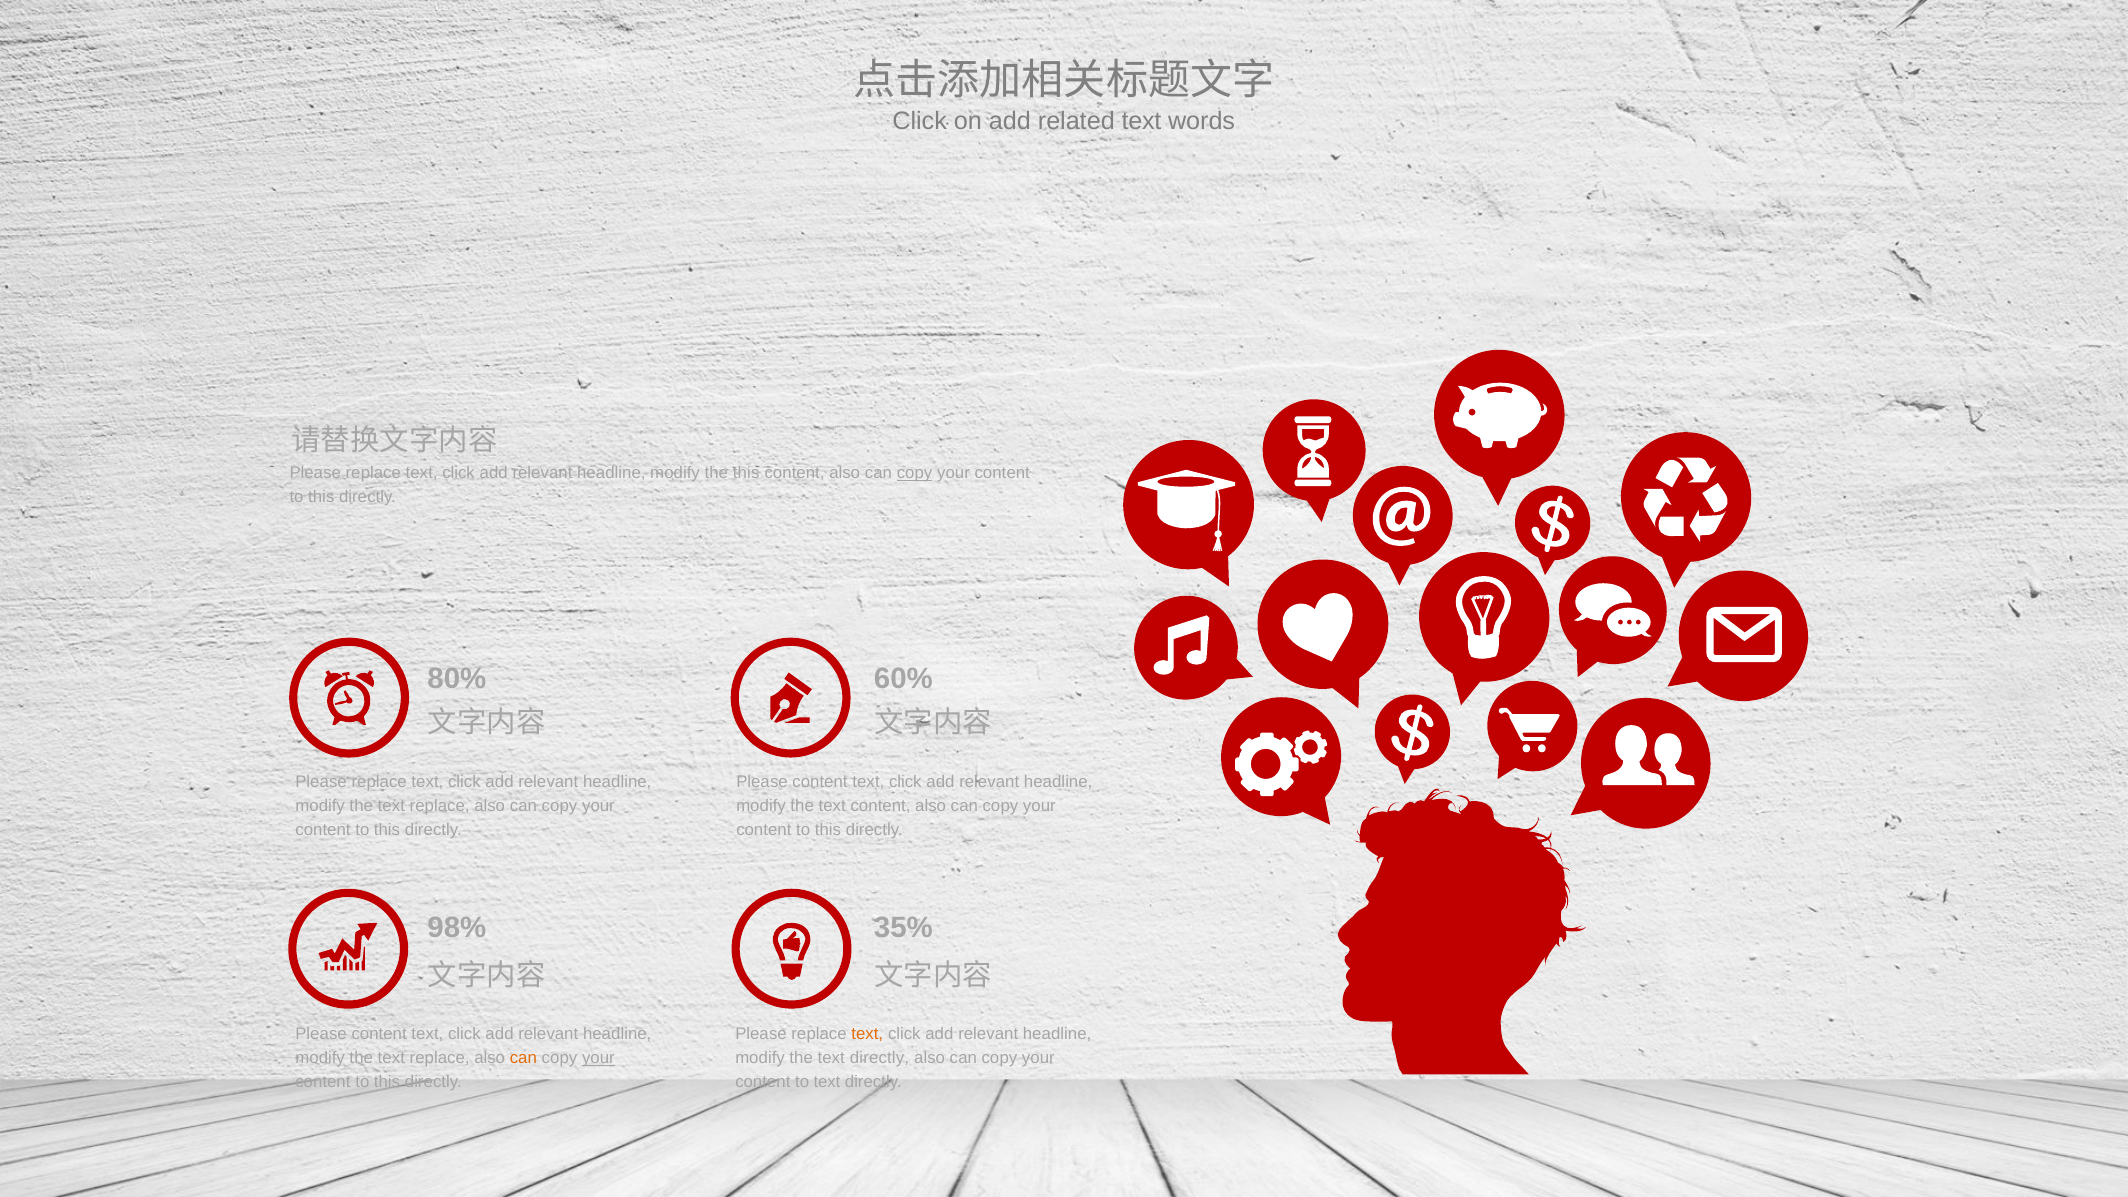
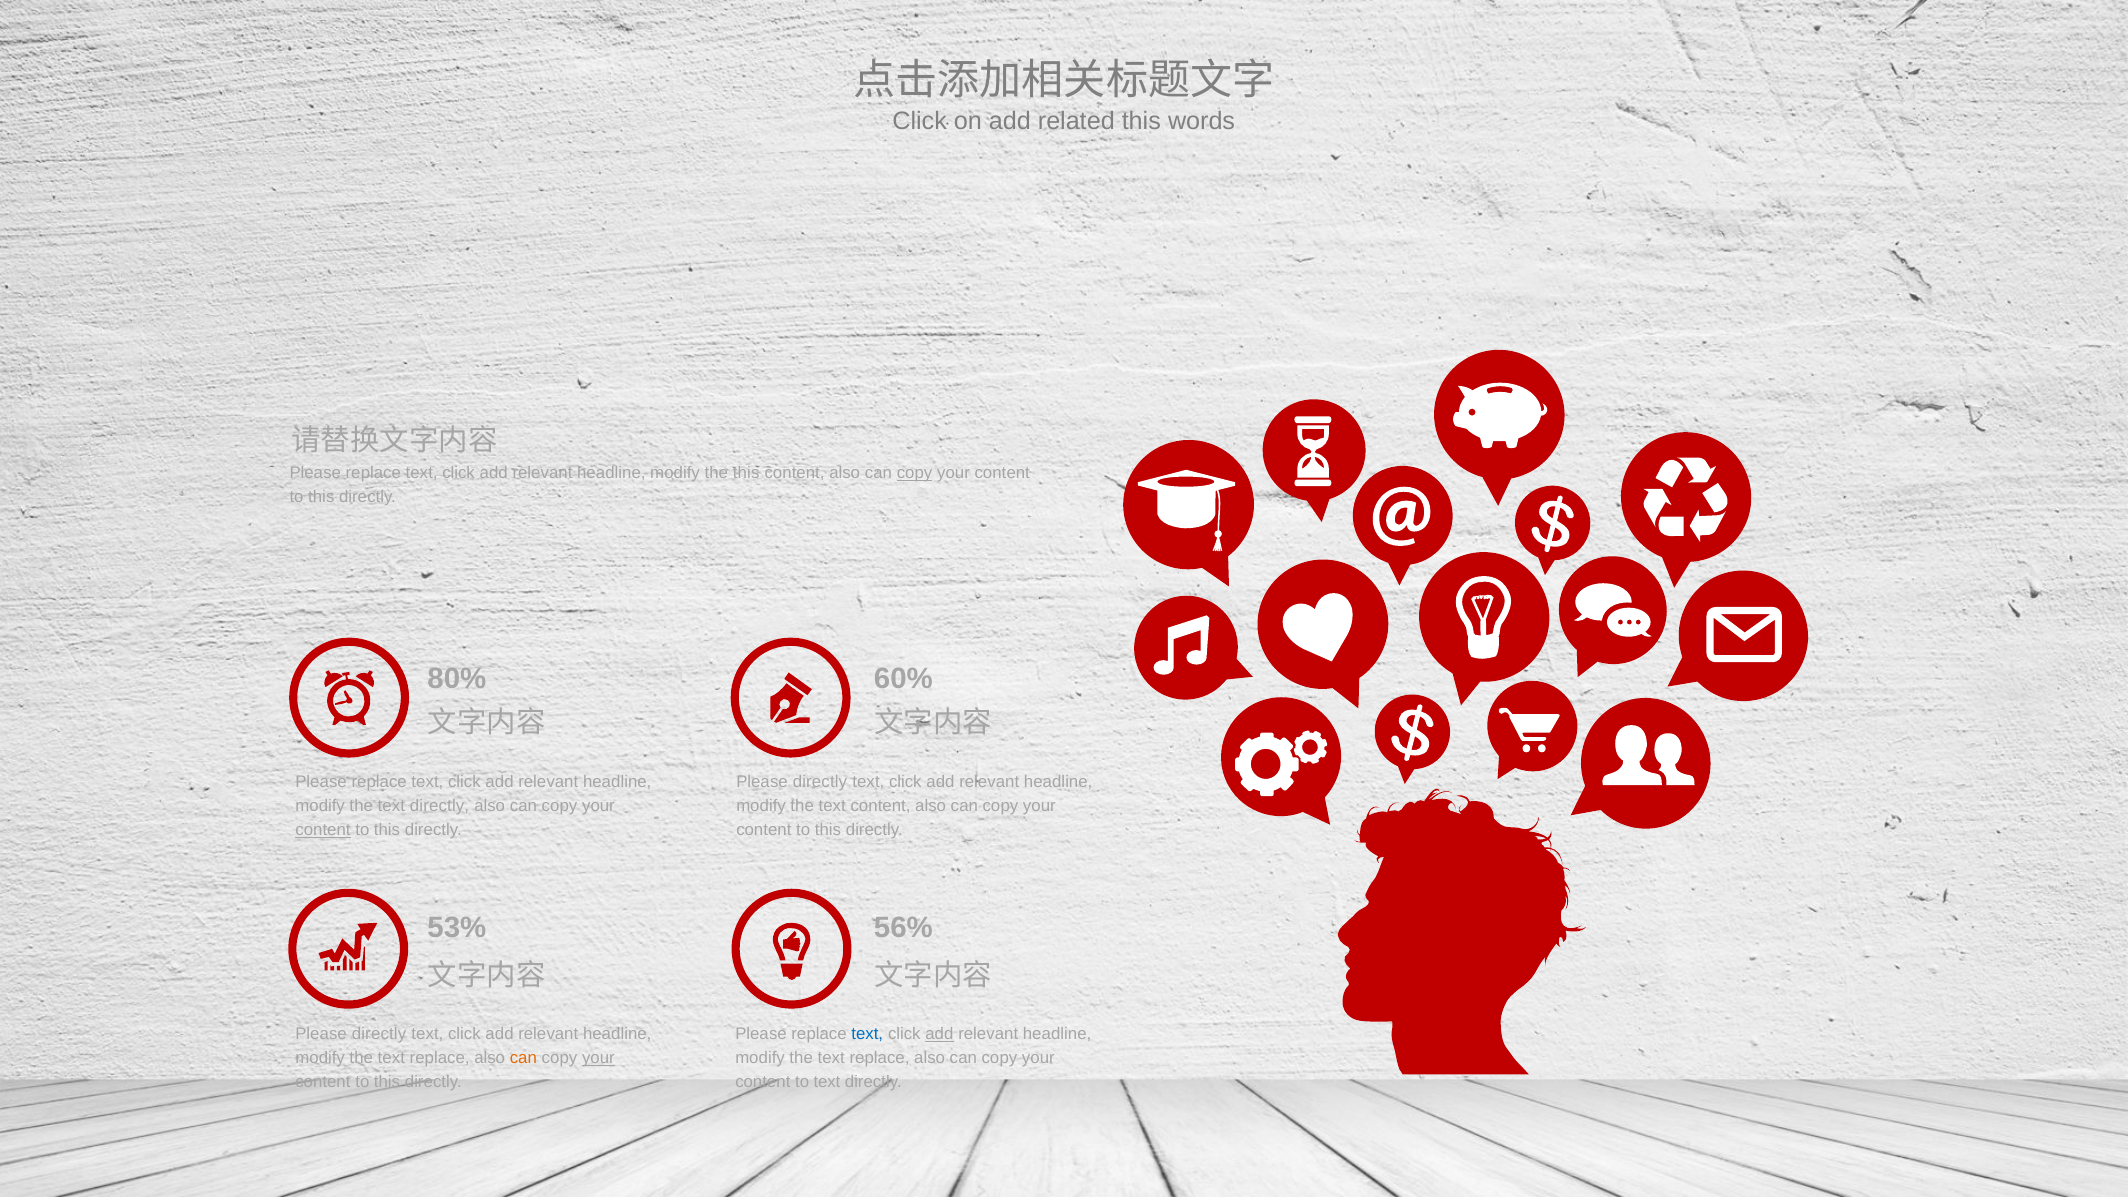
related text: text -> this
content at (820, 782): content -> directly
replace at (440, 806): replace -> directly
content at (323, 830) underline: none -> present
98%: 98% -> 53%
35%: 35% -> 56%
content at (379, 1034): content -> directly
text at (867, 1034) colour: orange -> blue
add at (939, 1034) underline: none -> present
directly at (879, 1058): directly -> replace
